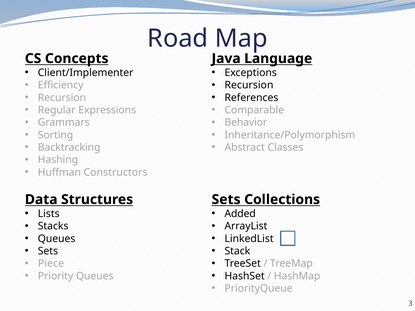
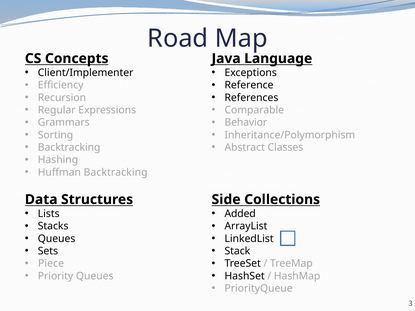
Recursion at (249, 85): Recursion -> Reference
Huffman Constructors: Constructors -> Backtracking
Sets at (226, 200): Sets -> Side
